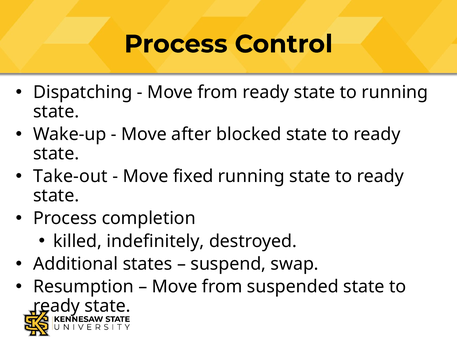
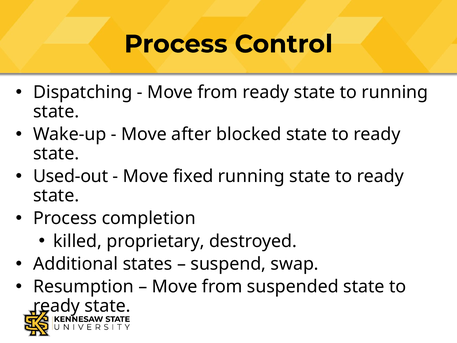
Take-out: Take-out -> Used-out
indefinitely: indefinitely -> proprietary
